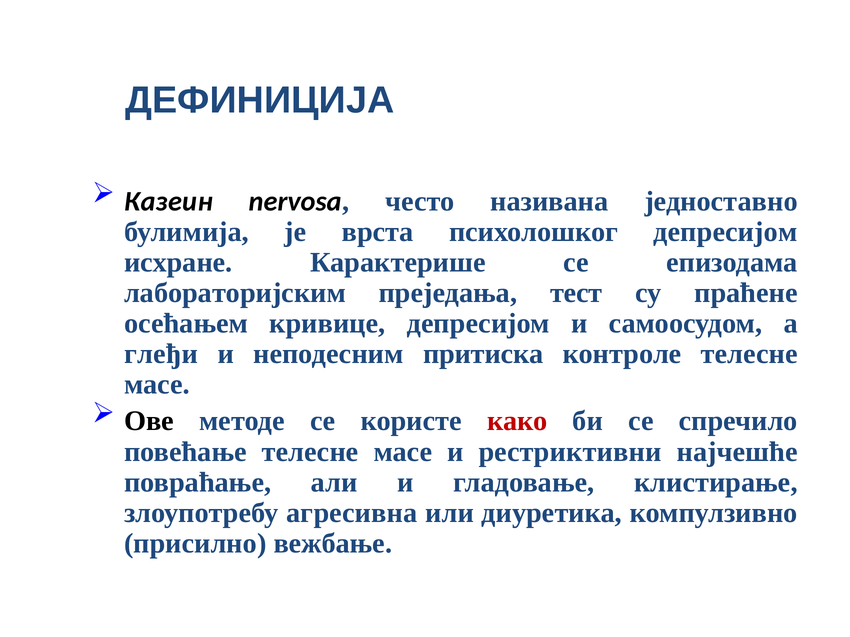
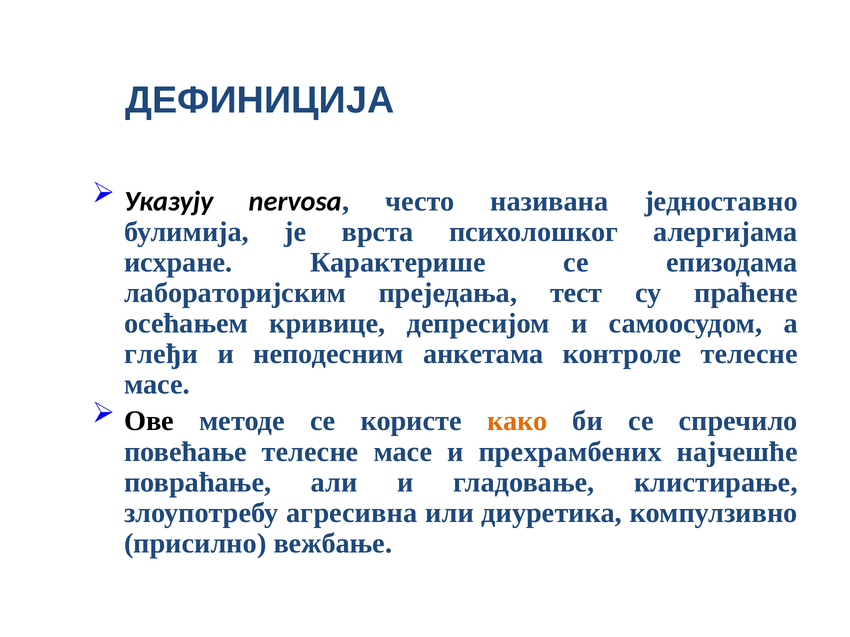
Казеин: Казеин -> Указују
психолошког депресијом: депресијом -> алергијама
притиска: притиска -> анкетама
како colour: red -> orange
рестриктивни: рестриктивни -> прехрамбених
